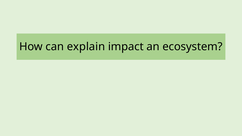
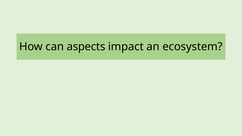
explain: explain -> aspects
